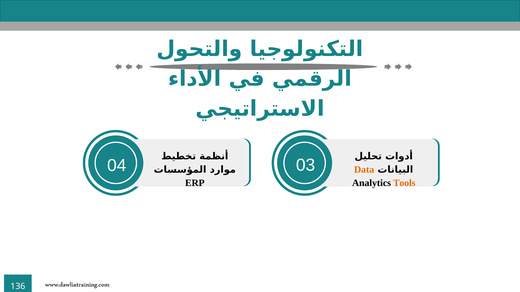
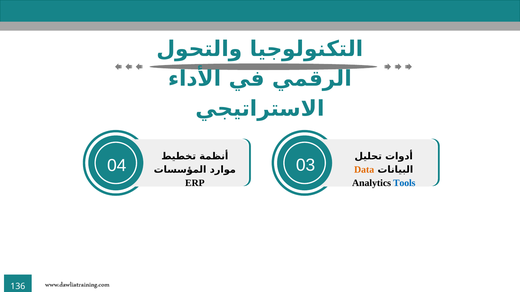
Tools colour: orange -> blue
